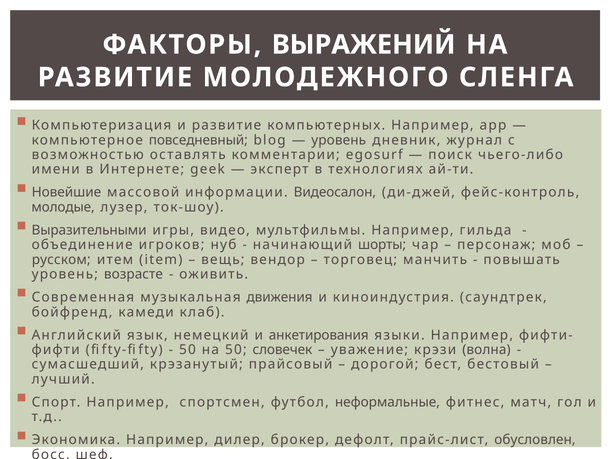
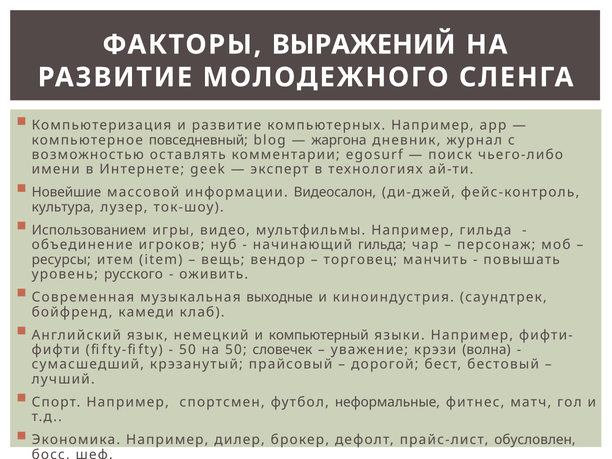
уровень at (339, 140): уровень -> жаргона
молодые: молодые -> культура
Выразительными: Выразительными -> Использованием
начинающий шорты: шорты -> гильда
русском: русском -> ресурсы
возрасте: возрасте -> русского
движения: движения -> выходные
анкетирования: анкетирования -> компьютерный
